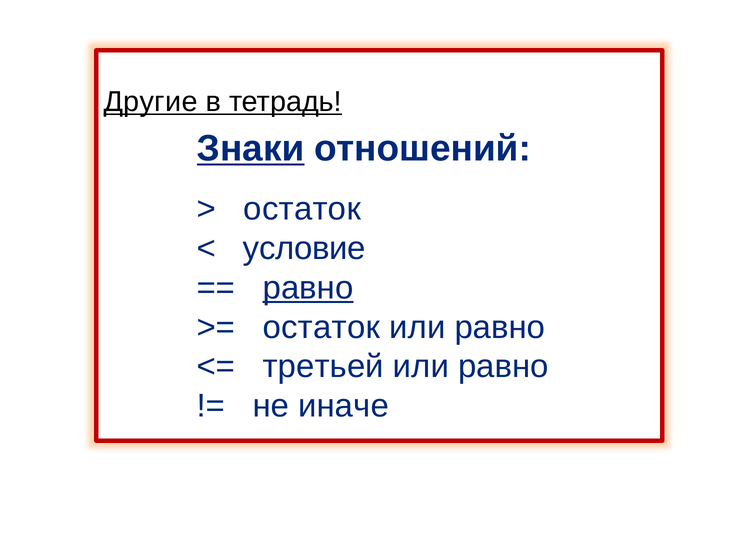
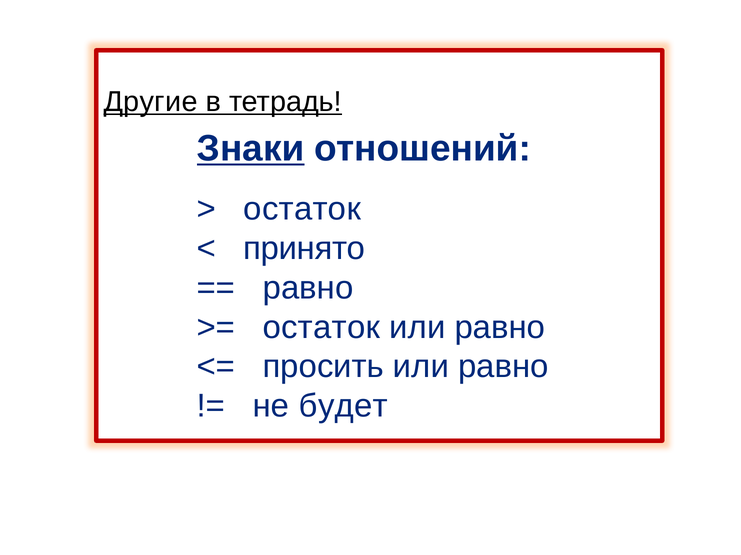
условие: условие -> принято
равно at (308, 288) underline: present -> none
третьей: третьей -> просить
иначе: иначе -> будет
